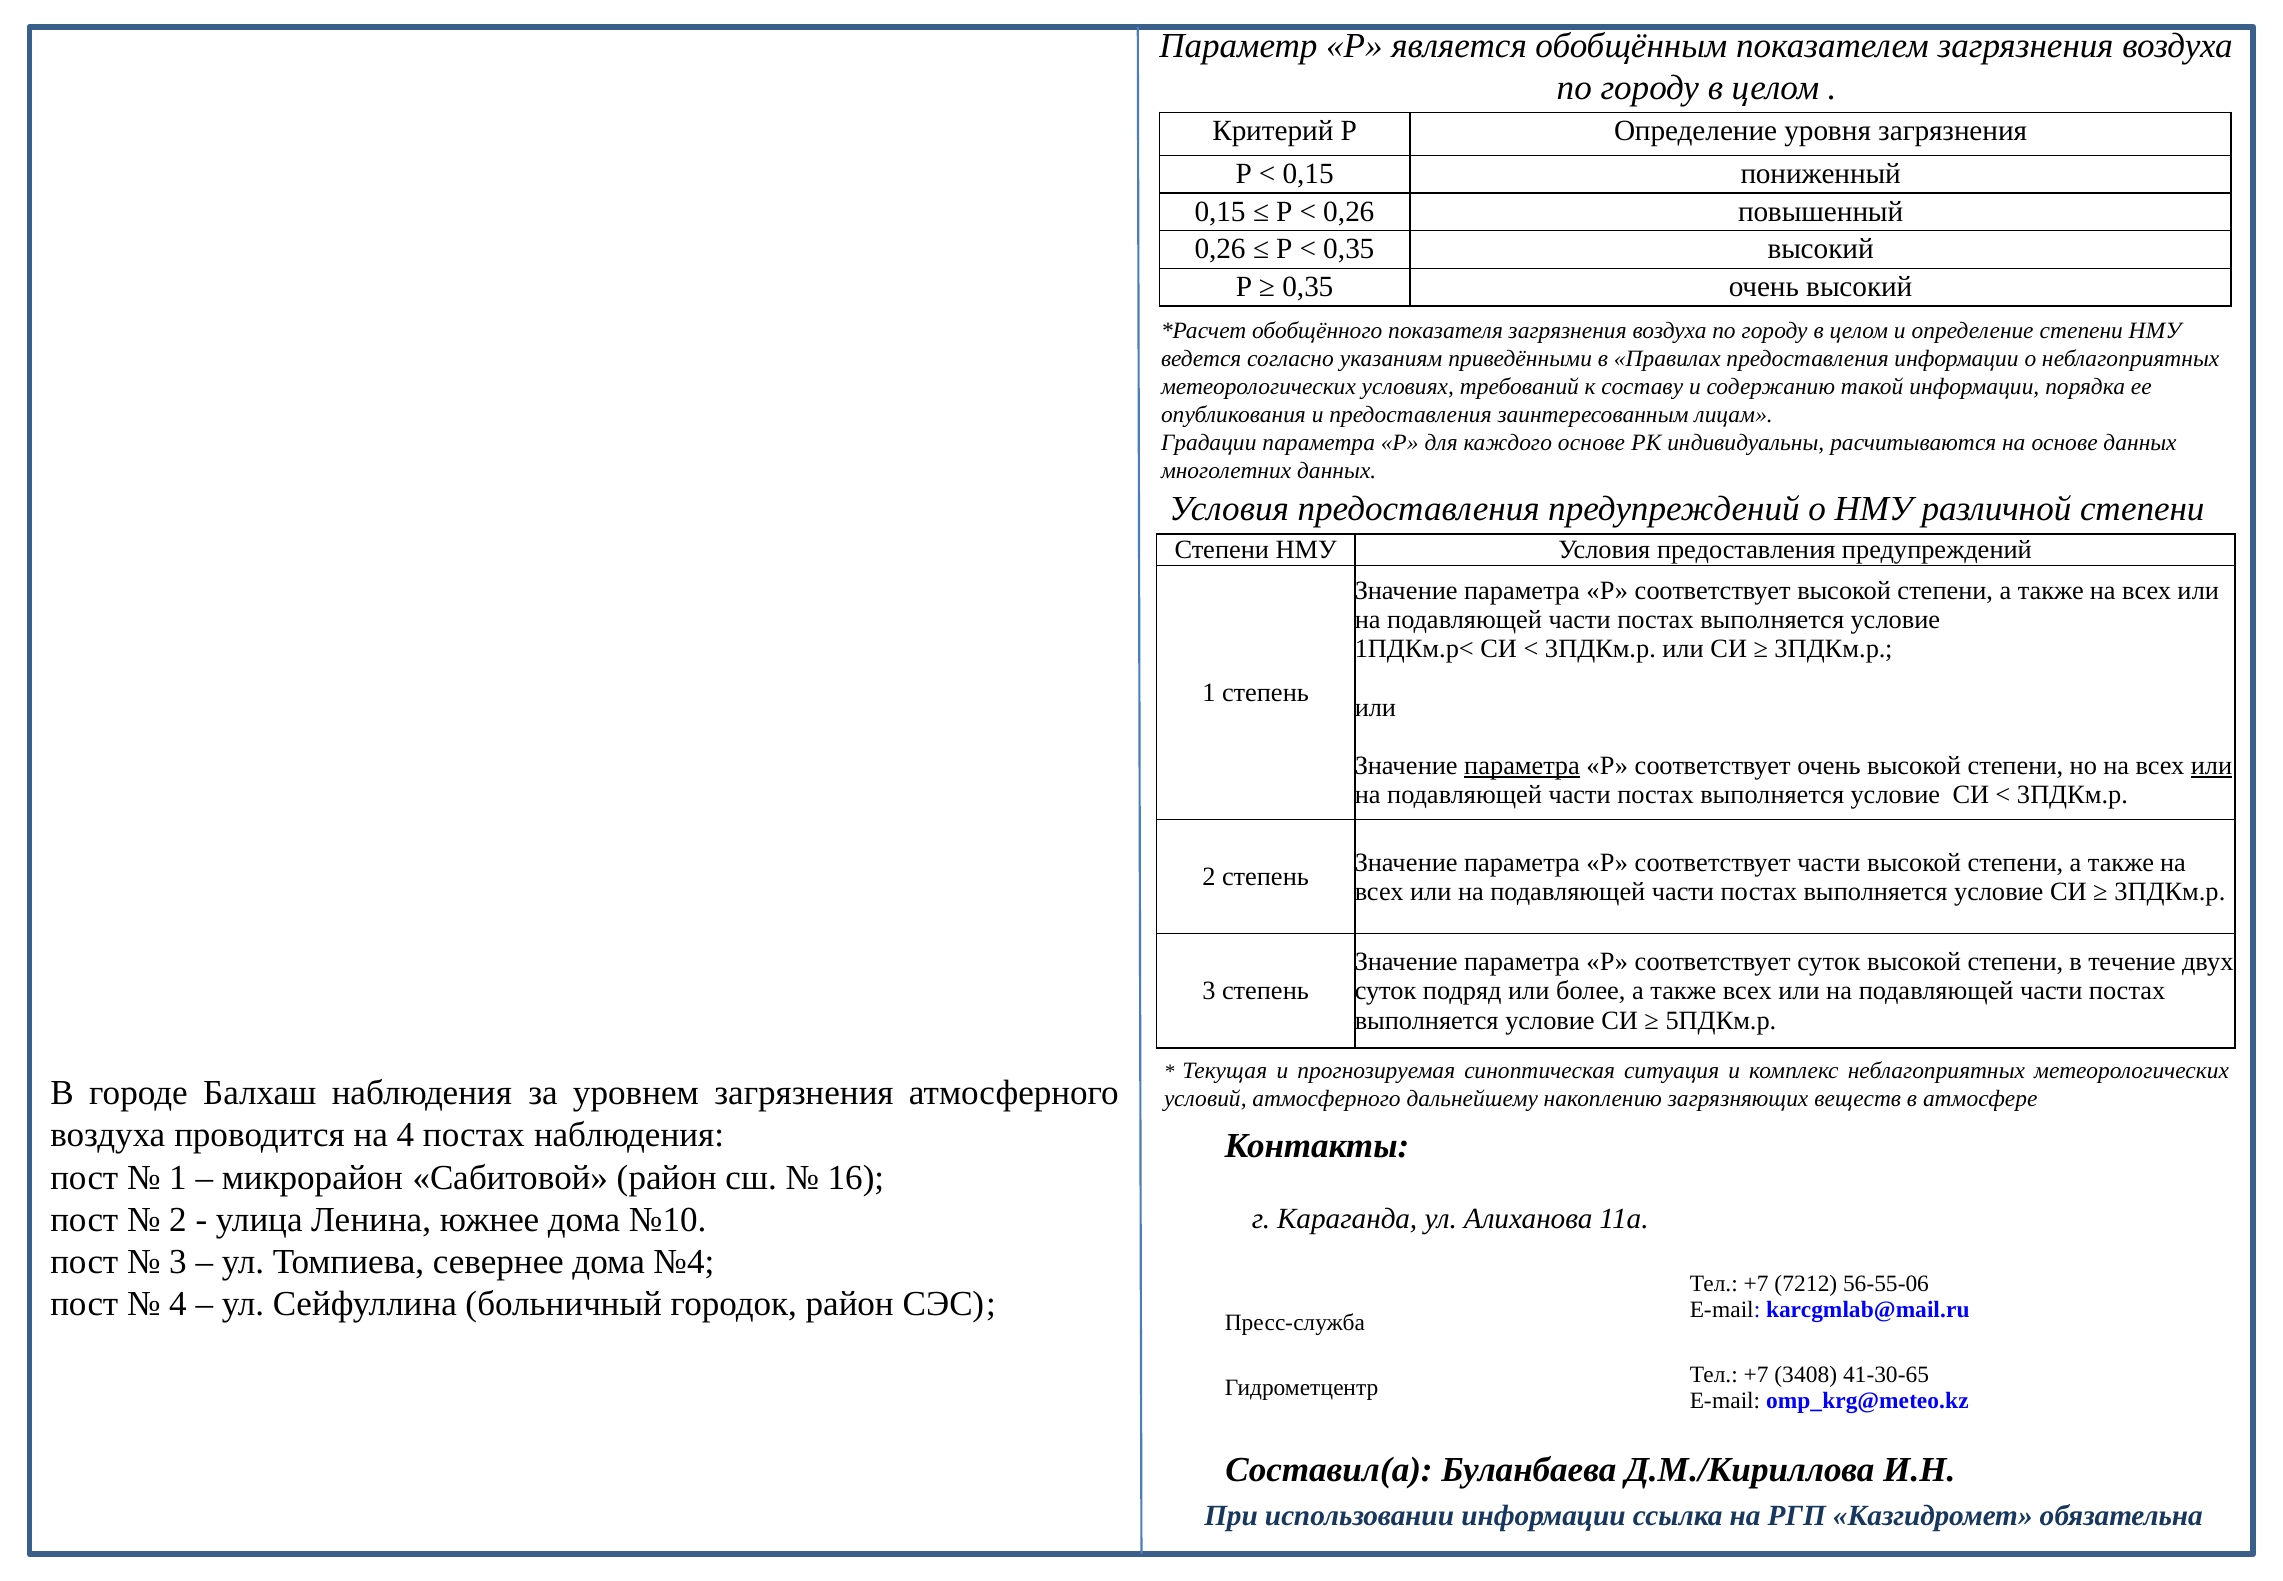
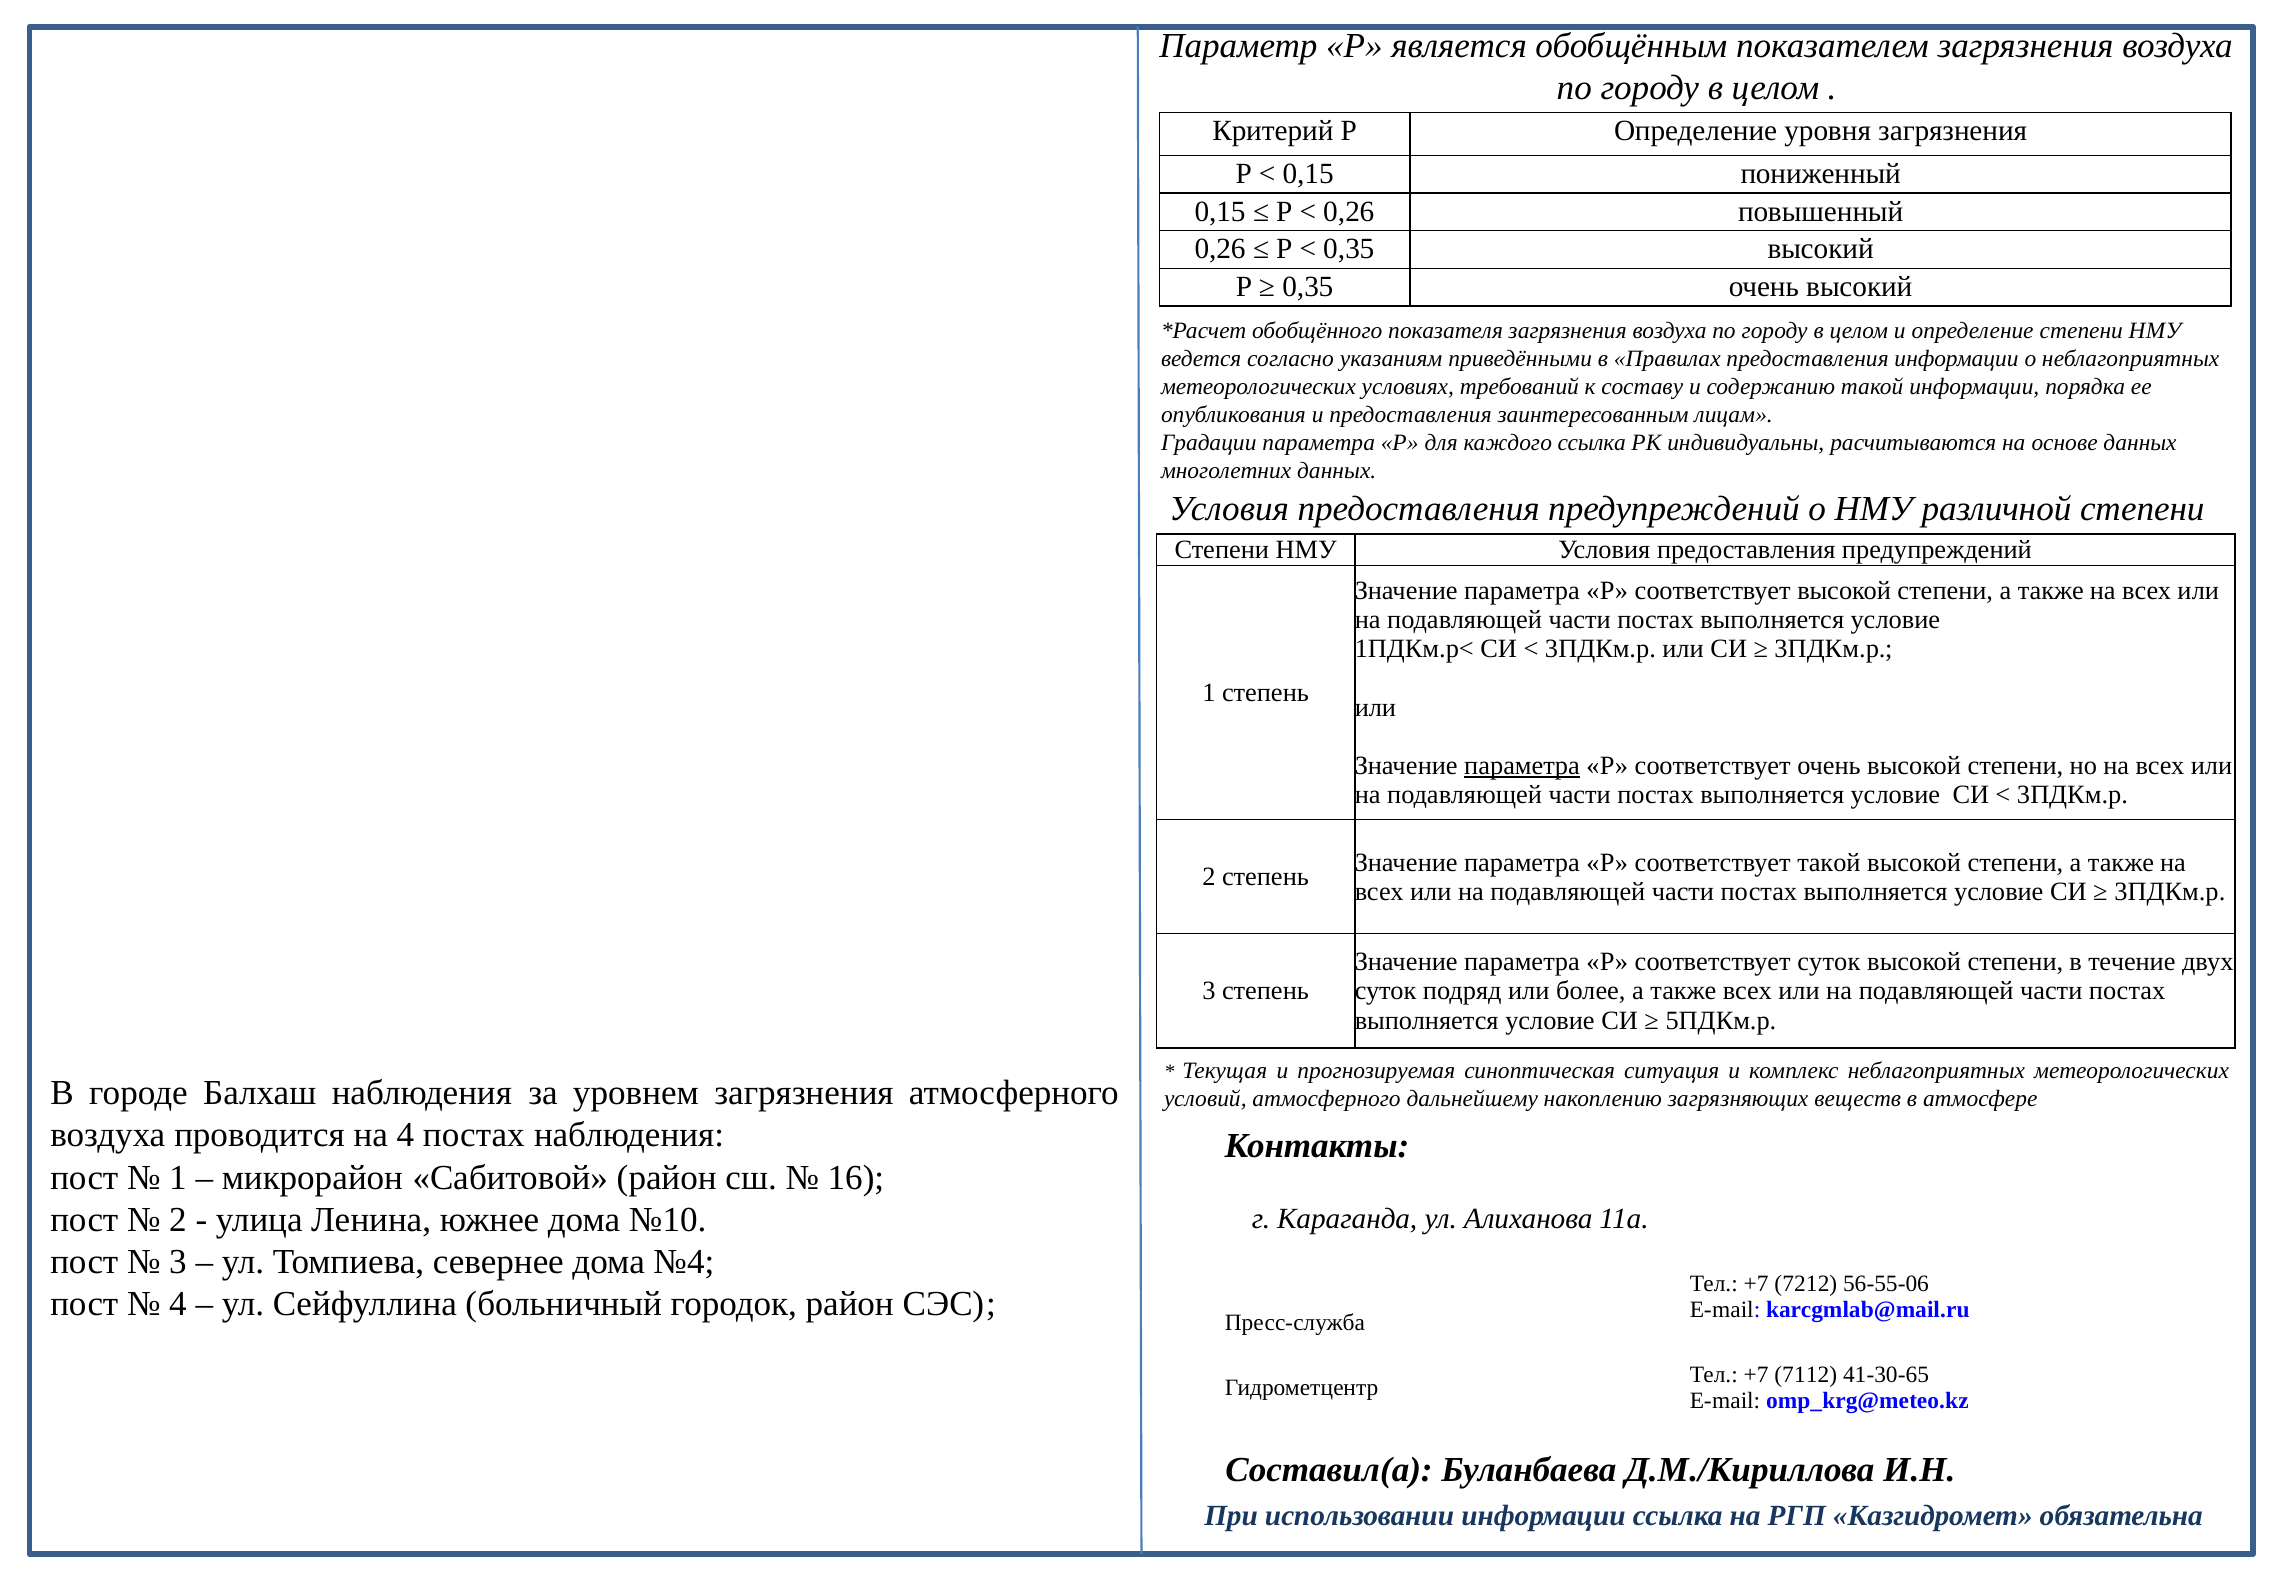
каждого основе: основе -> ссылка
или at (2212, 766) underline: present -> none
соответствует части: части -> такой
3408: 3408 -> 7112
